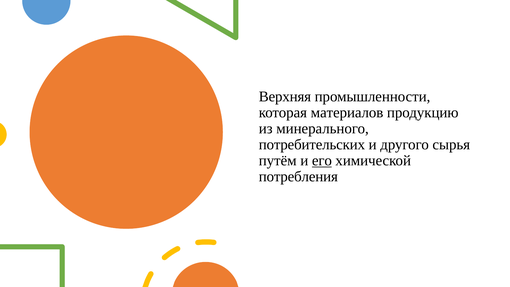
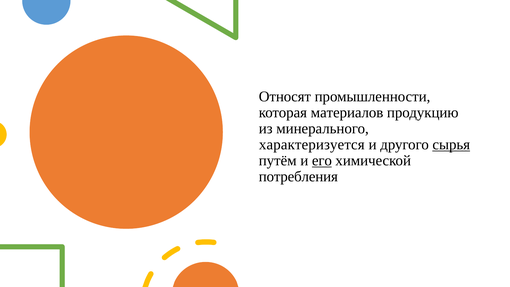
Верхняя: Верхняя -> Относят
потребительских: потребительских -> характеризуется
сырья underline: none -> present
